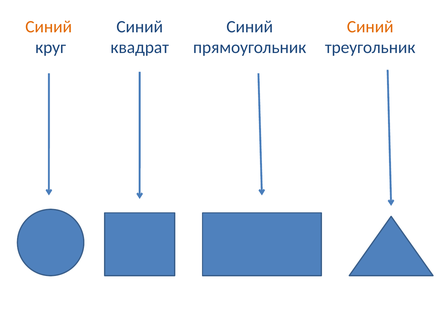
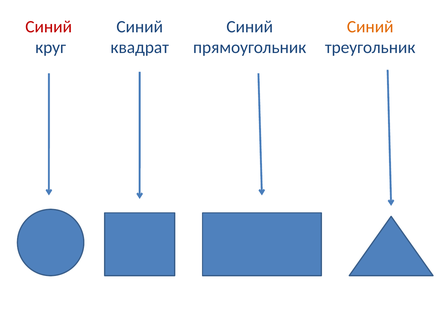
Синий at (49, 27) colour: orange -> red
